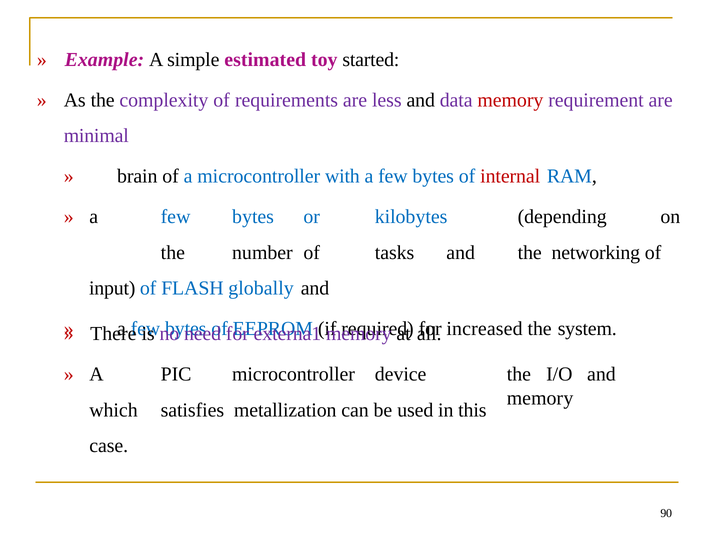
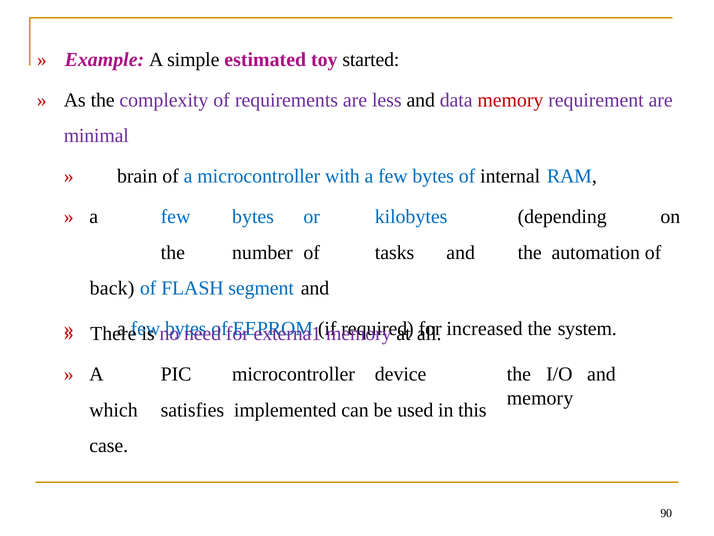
internal colour: red -> black
networking: networking -> automation
input: input -> back
globally: globally -> segment
metallization: metallization -> implemented
